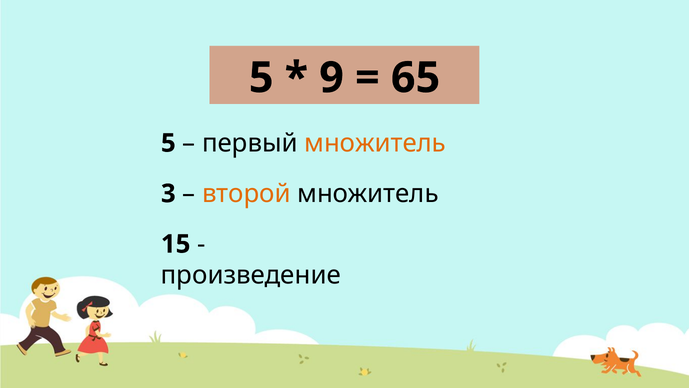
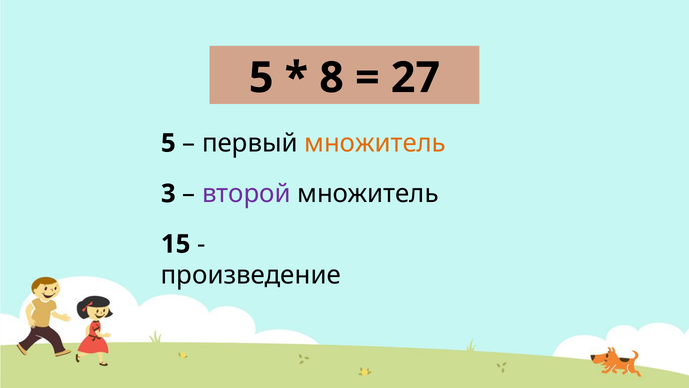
9: 9 -> 8
65: 65 -> 27
второй colour: orange -> purple
